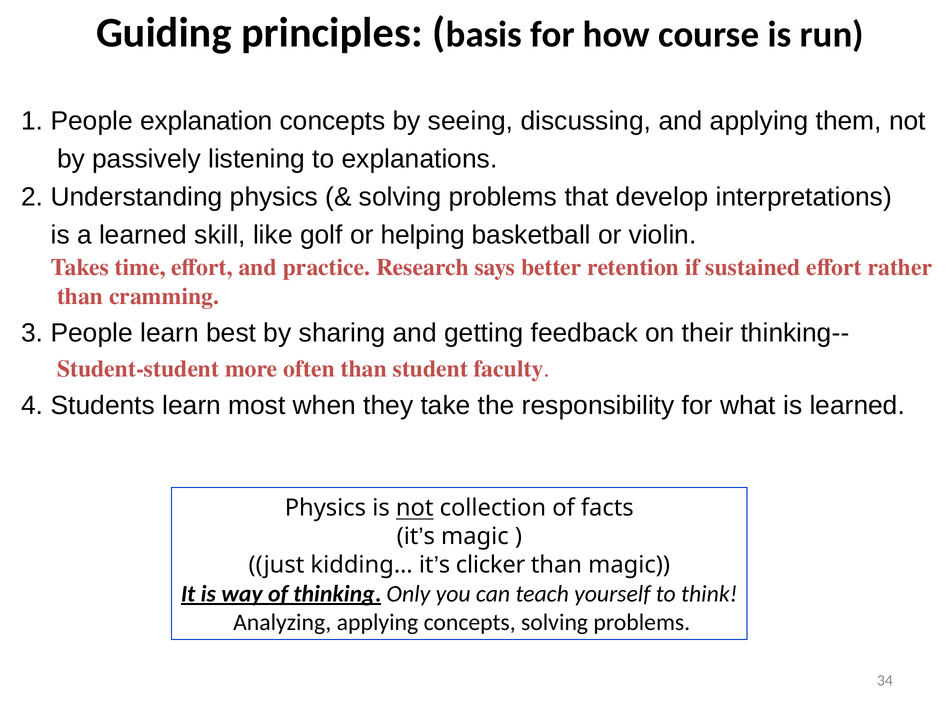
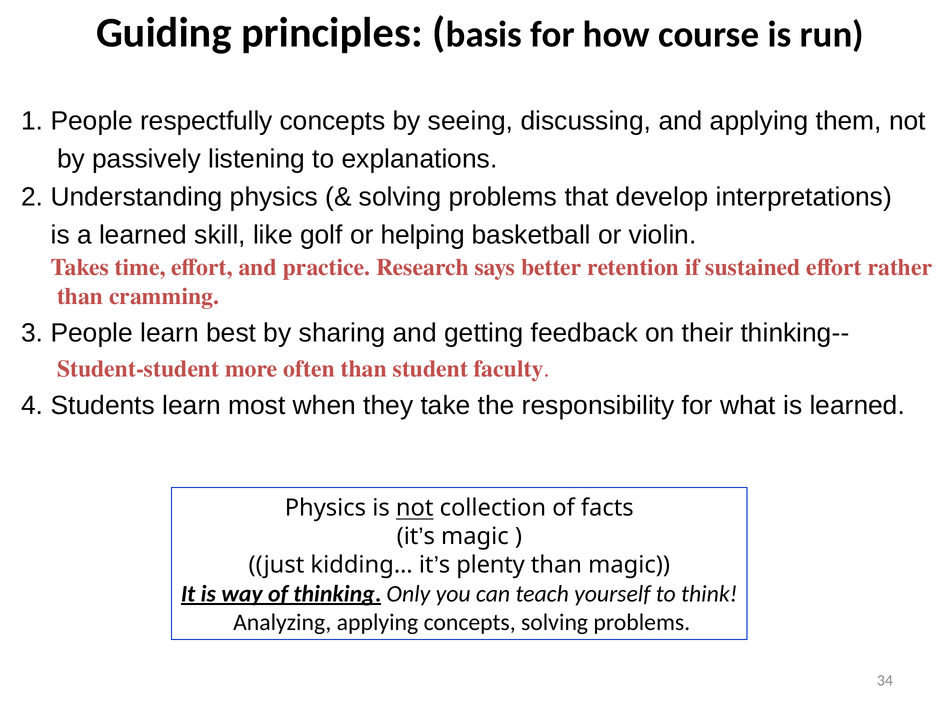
explanation: explanation -> respectfully
clicker: clicker -> plenty
